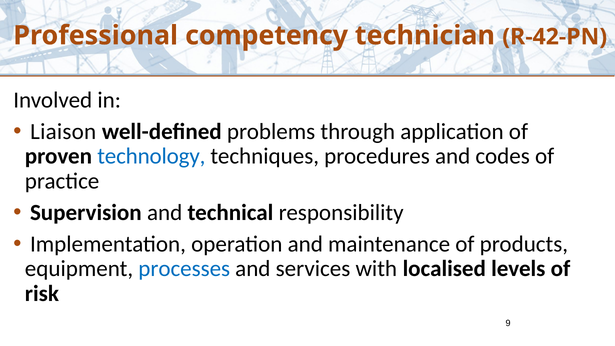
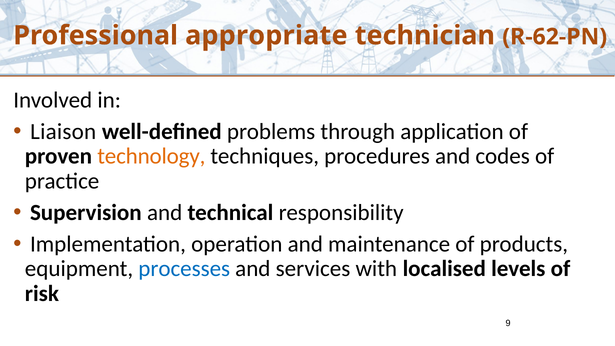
competency: competency -> appropriate
R-42-PN: R-42-PN -> R-62-PN
technology colour: blue -> orange
